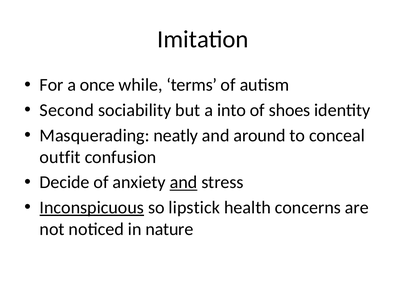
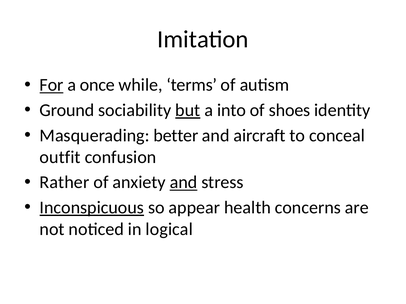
For underline: none -> present
Second: Second -> Ground
but underline: none -> present
neatly: neatly -> better
around: around -> aircraft
Decide: Decide -> Rather
lipstick: lipstick -> appear
nature: nature -> logical
